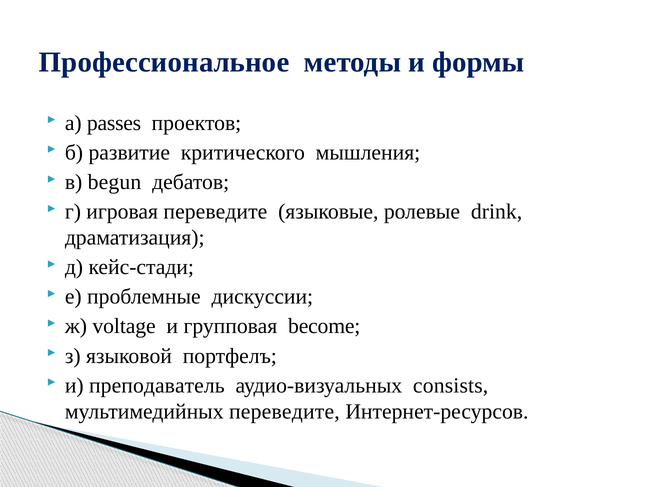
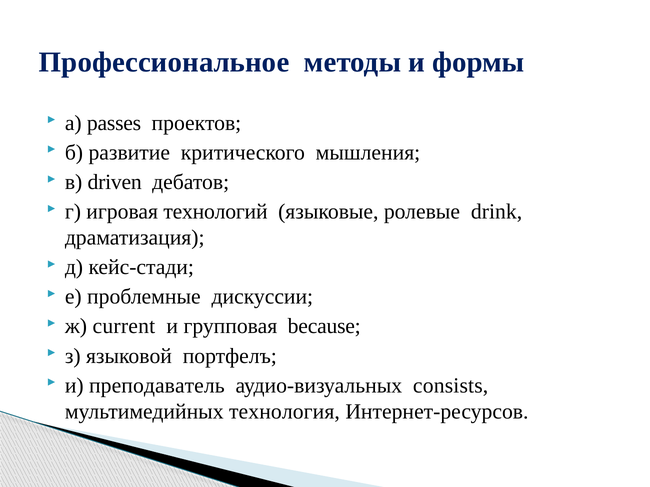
begun: begun -> driven
игровая переведите: переведите -> технологий
voltage: voltage -> current
become: become -> because
мультимедийных переведите: переведите -> технология
